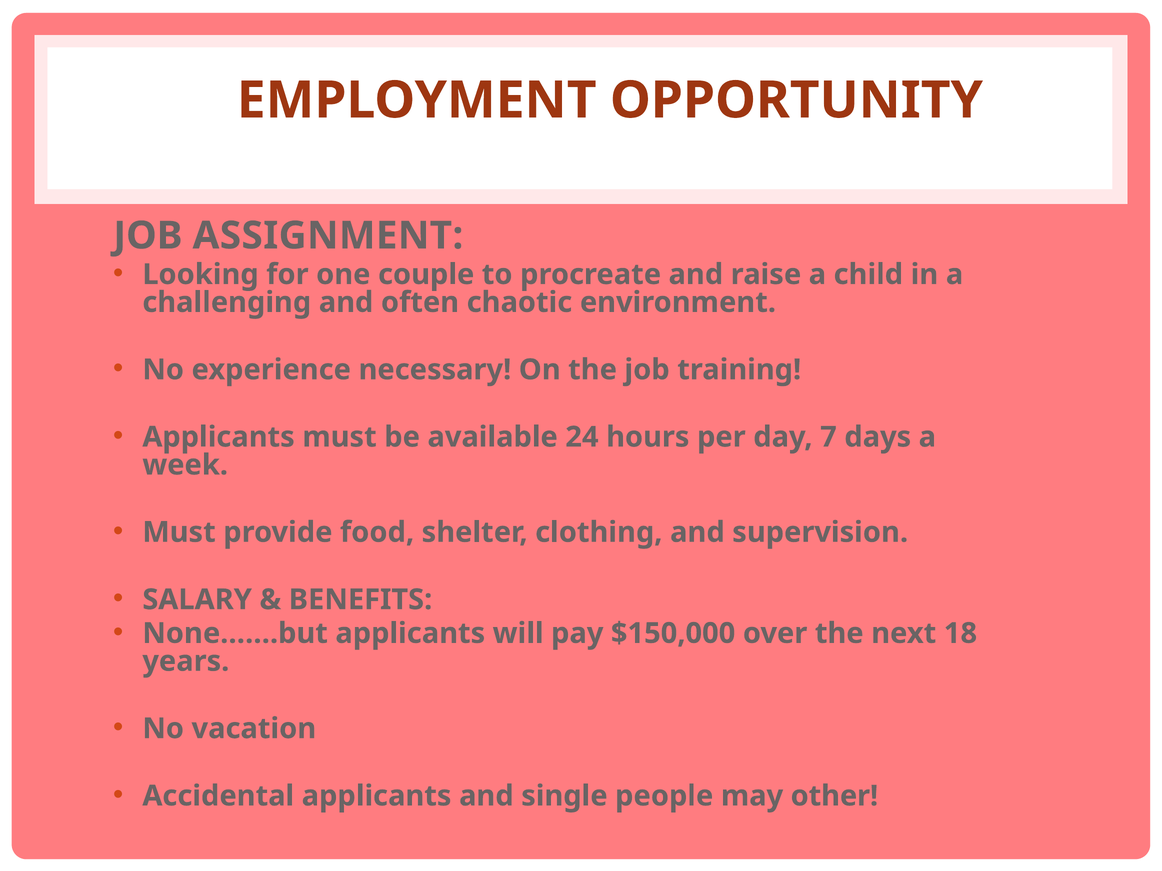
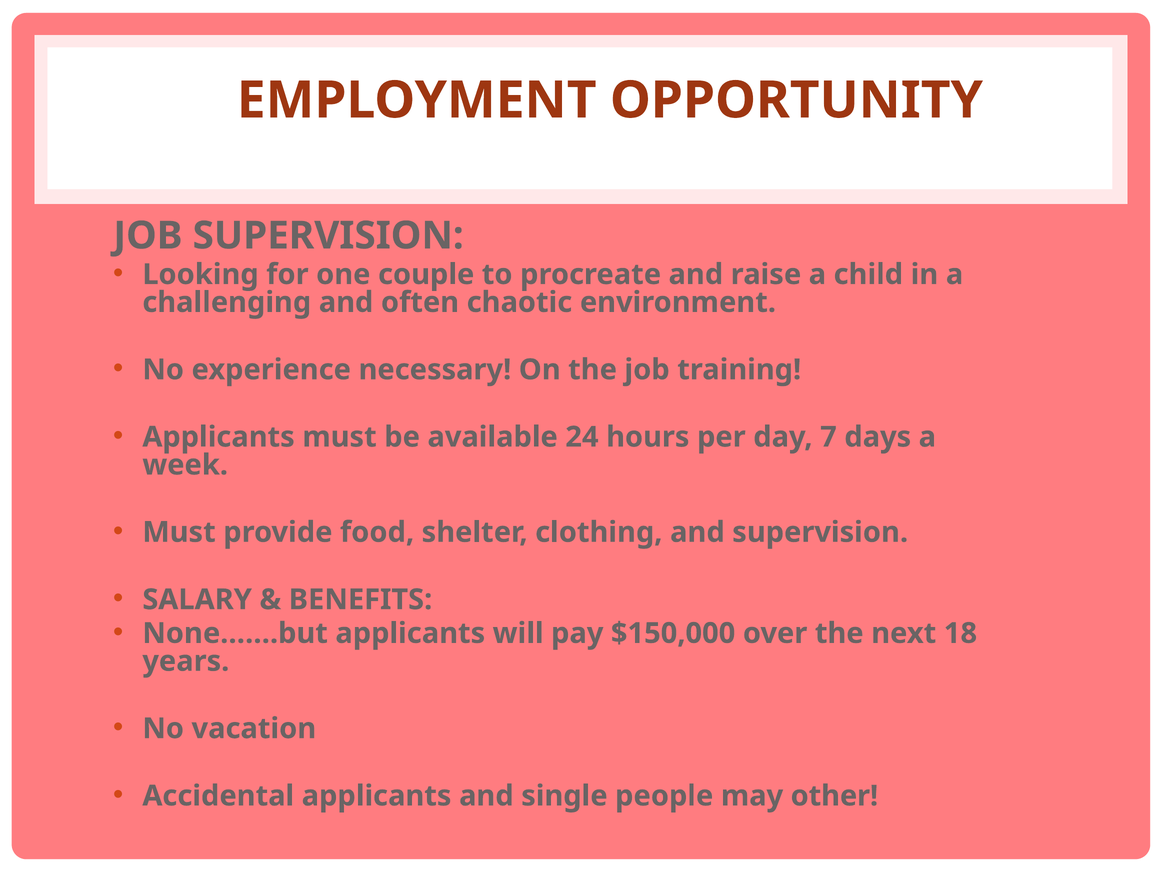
JOB ASSIGNMENT: ASSIGNMENT -> SUPERVISION
